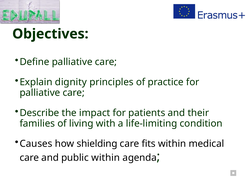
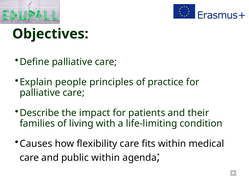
dignity: dignity -> people
shielding: shielding -> flexibility
